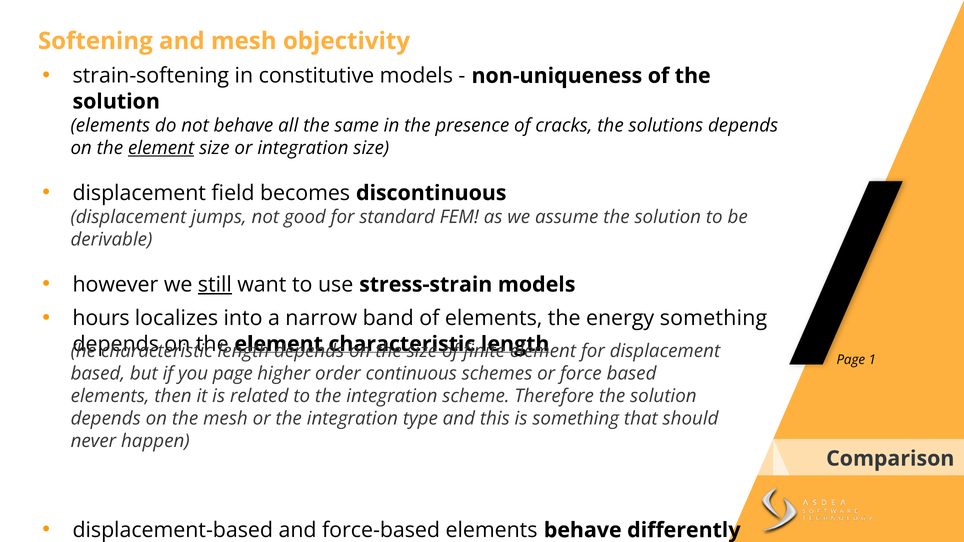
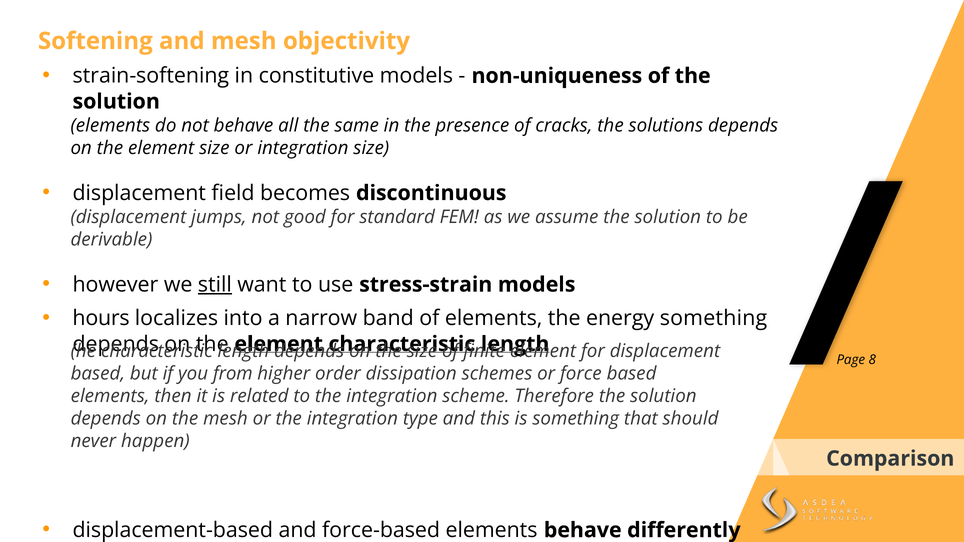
element at (161, 148) underline: present -> none
1: 1 -> 8
you page: page -> from
continuous: continuous -> dissipation
